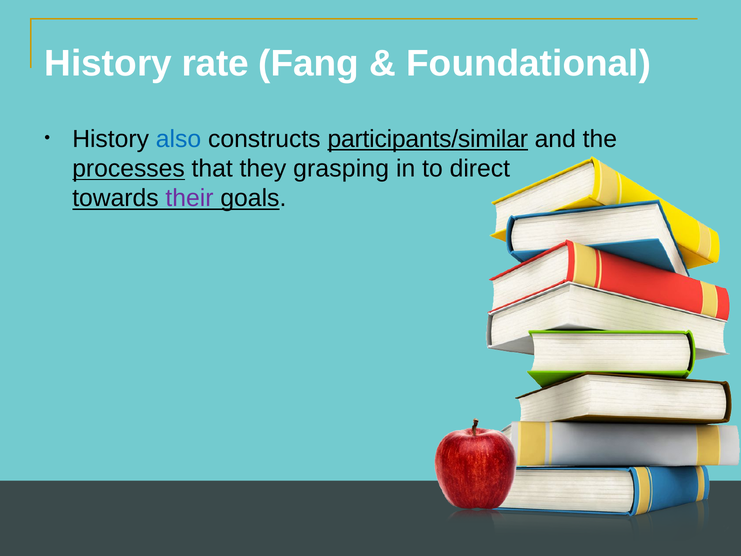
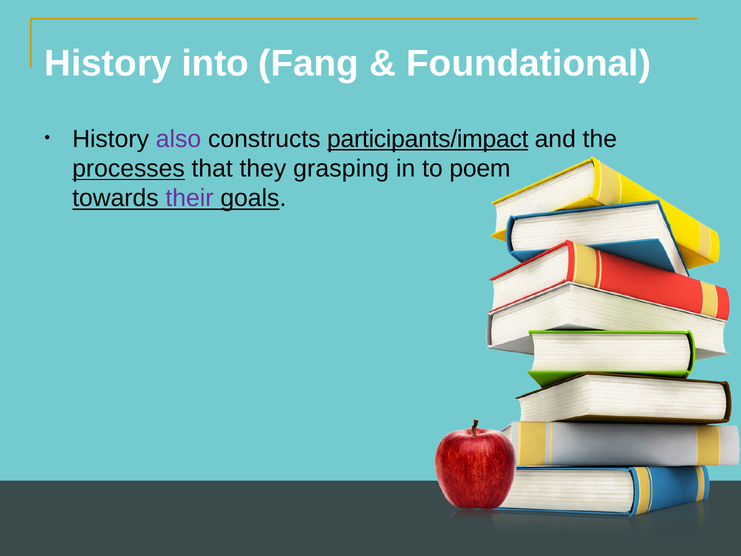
rate: rate -> into
also colour: blue -> purple
participants/similar: participants/similar -> participants/impact
direct: direct -> poem
